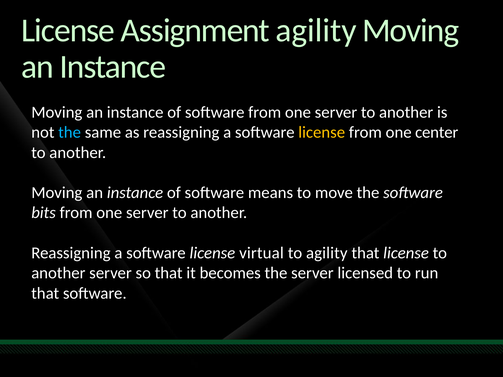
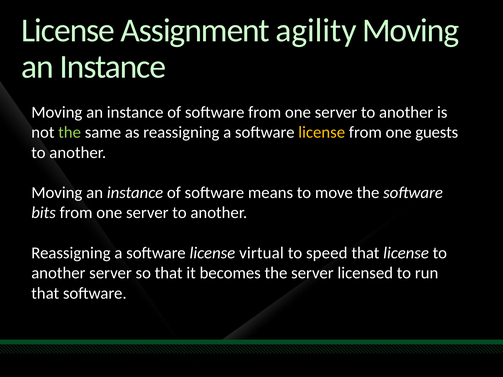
the at (70, 132) colour: light blue -> light green
center: center -> guests
to agility: agility -> speed
